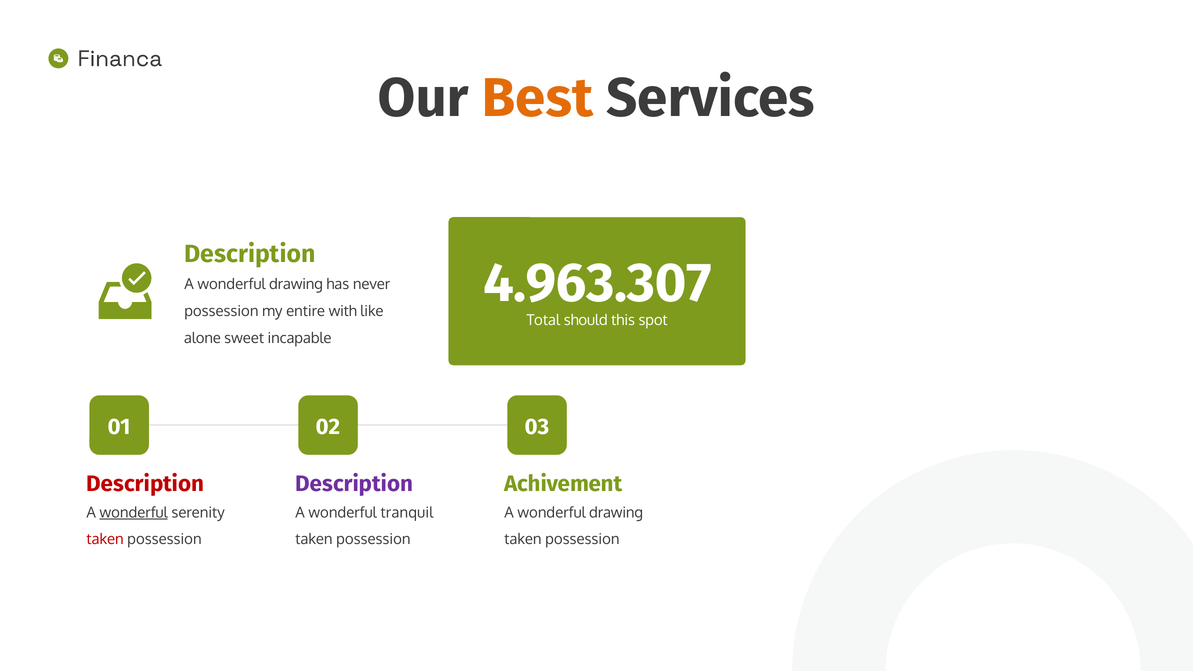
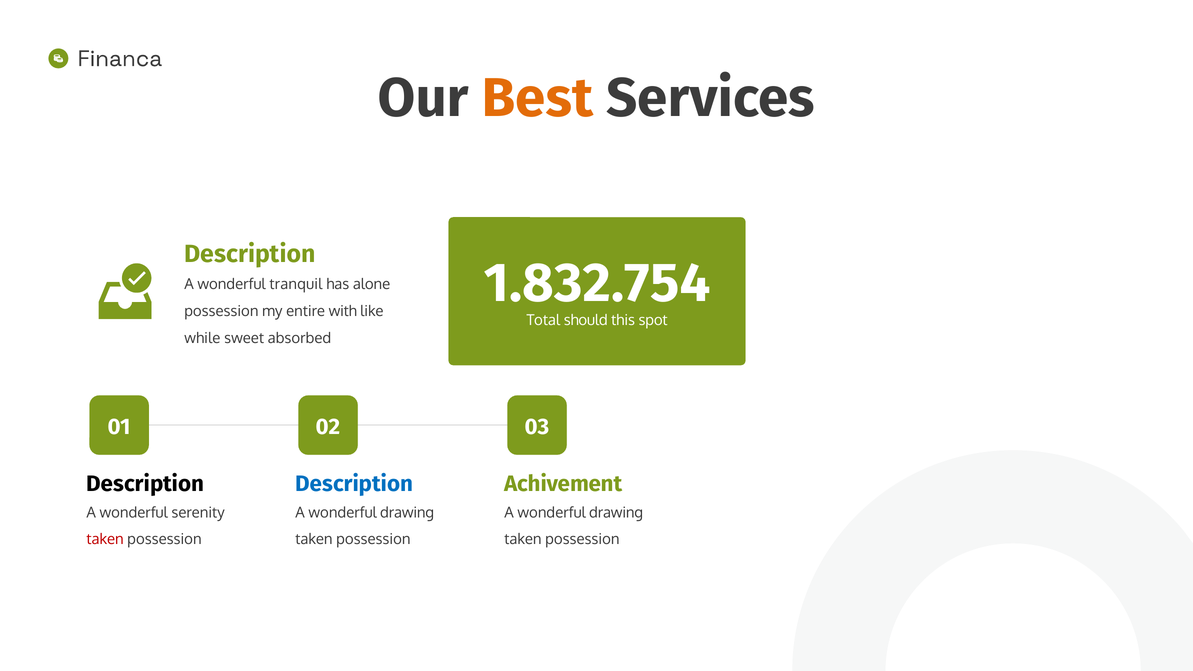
4.963.307: 4.963.307 -> 1.832.754
drawing at (296, 285): drawing -> tranquil
never: never -> alone
alone: alone -> while
incapable: incapable -> absorbed
Description at (145, 484) colour: red -> black
Description at (354, 484) colour: purple -> blue
wonderful at (134, 513) underline: present -> none
tranquil at (407, 513): tranquil -> drawing
